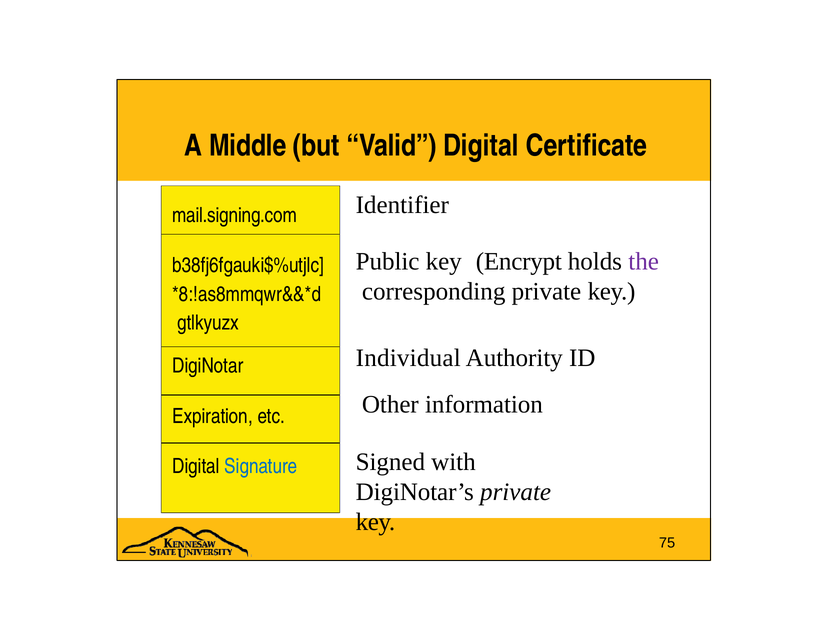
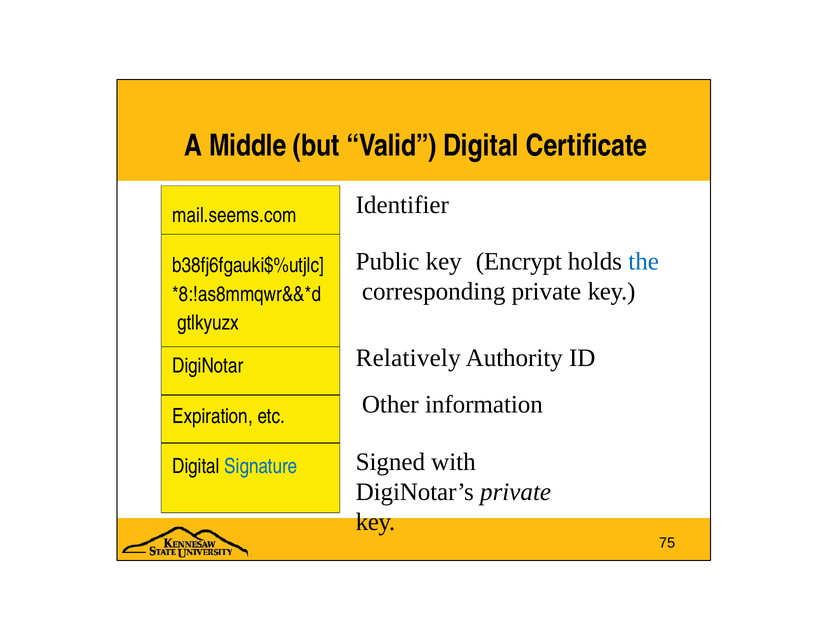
mail.signing.com: mail.signing.com -> mail.seems.com
the colour: purple -> blue
Individual: Individual -> Relatively
